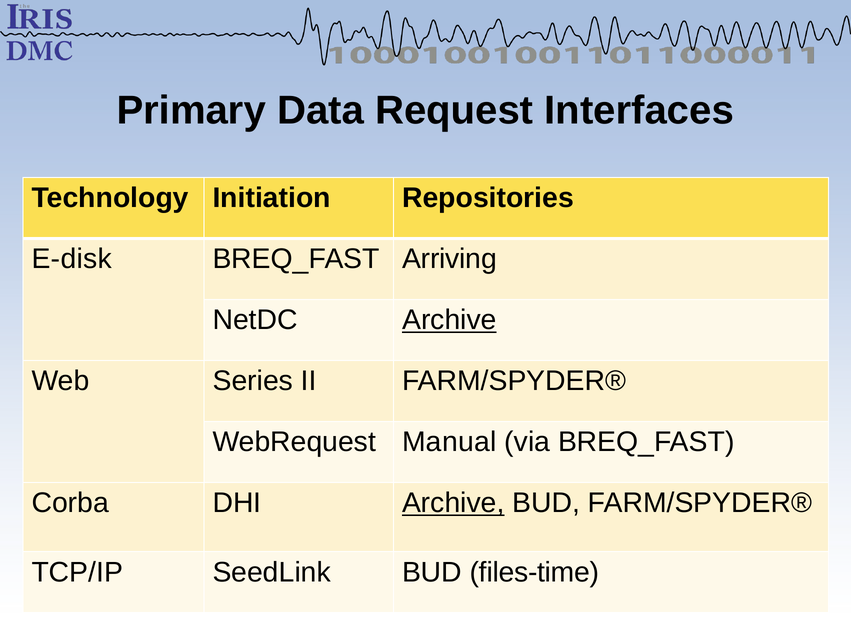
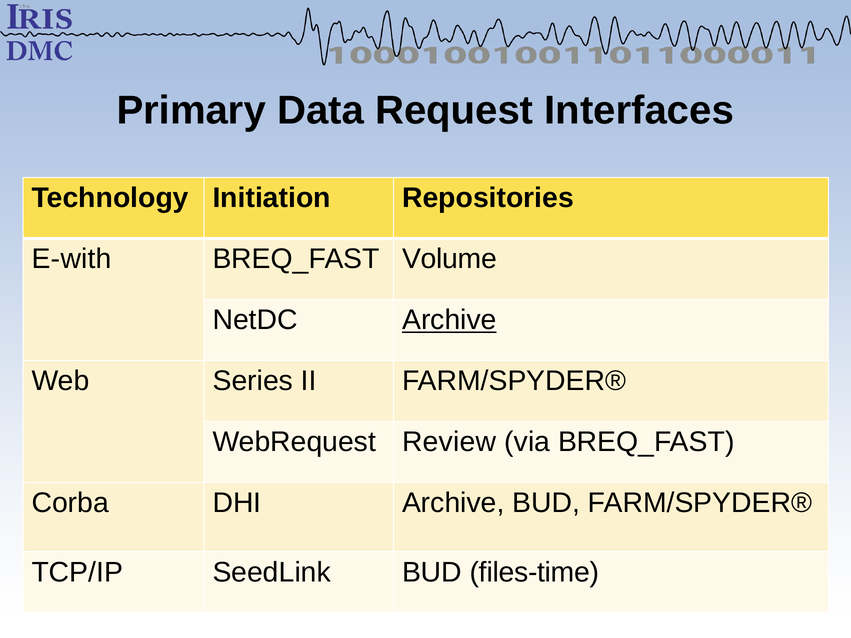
E-disk: E-disk -> E-with
Arriving: Arriving -> Volume
Manual: Manual -> Review
Archive at (453, 503) underline: present -> none
